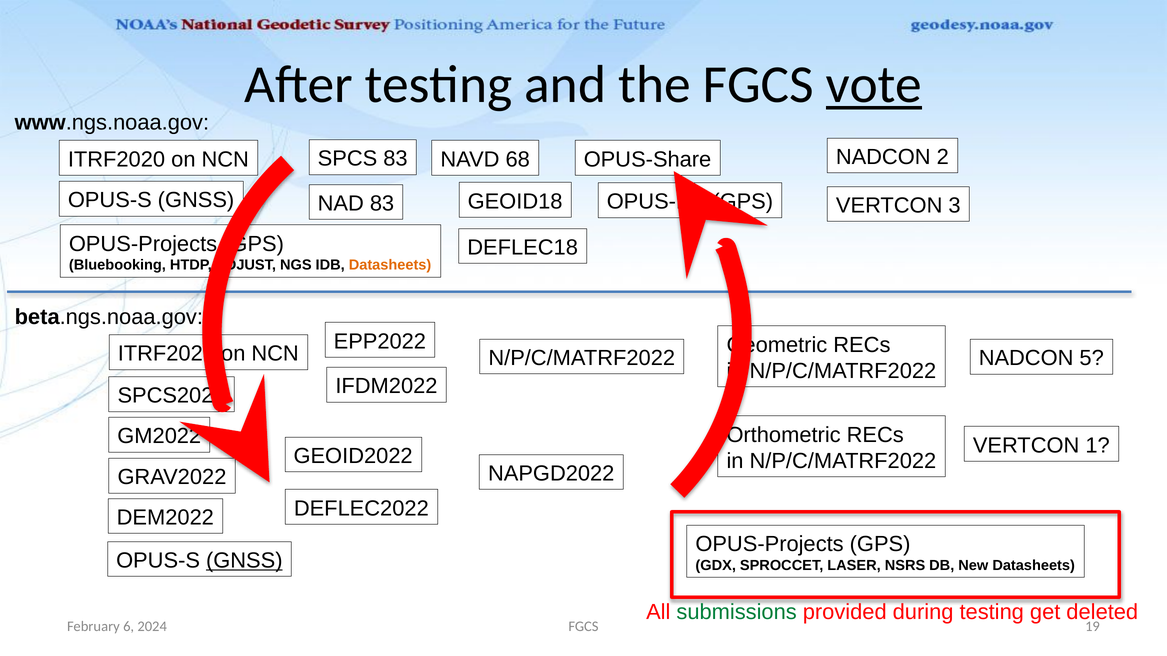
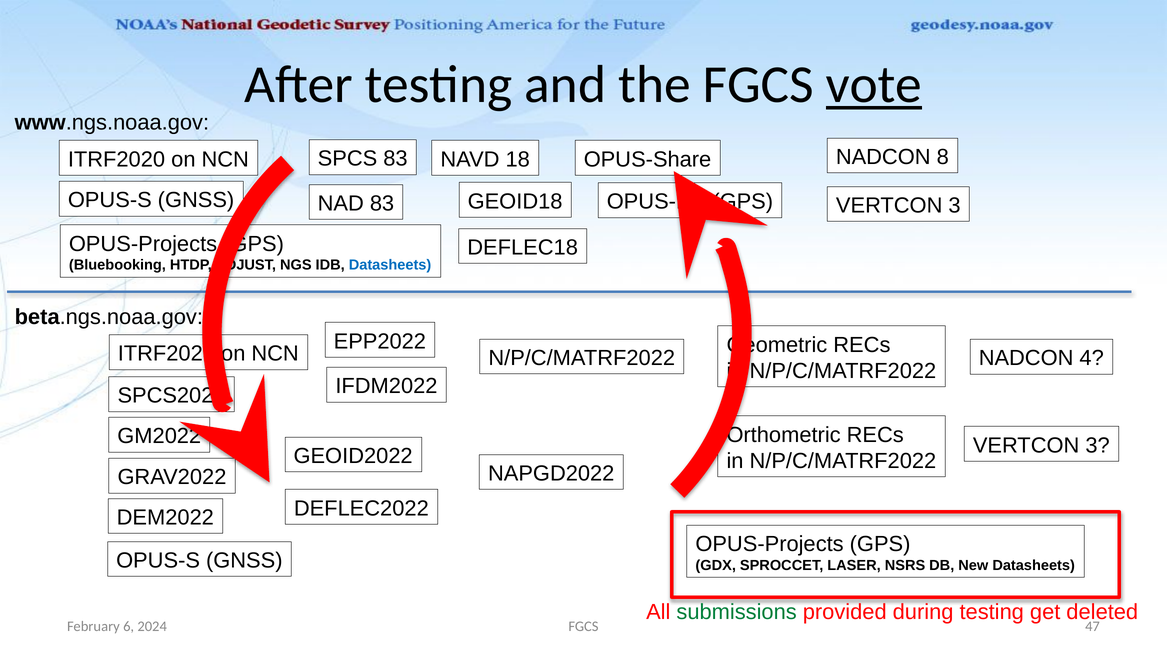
2: 2 -> 8
68: 68 -> 18
Datasheets at (390, 265) colour: orange -> blue
5: 5 -> 4
1 at (1098, 446): 1 -> 3
GNSS at (244, 561) underline: present -> none
19: 19 -> 47
